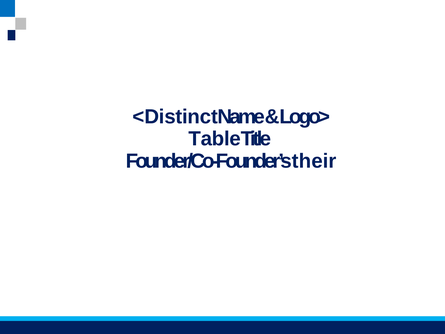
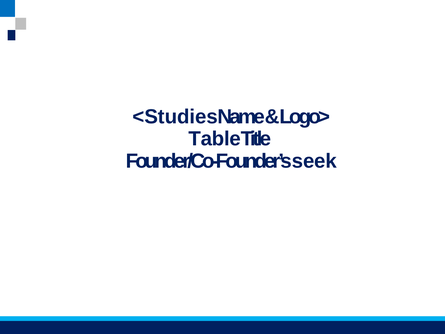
<Distinct: <Distinct -> <Studies
their: their -> seek
